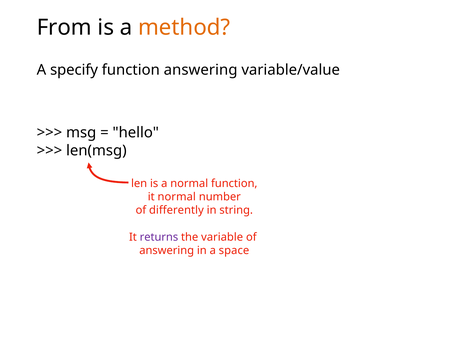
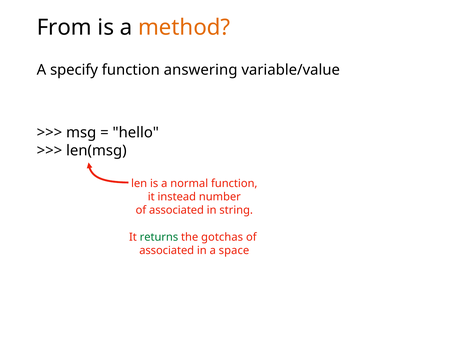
it normal: normal -> instead
differently at (176, 210): differently -> associated
returns colour: purple -> green
variable: variable -> gotchas
answering at (167, 250): answering -> associated
